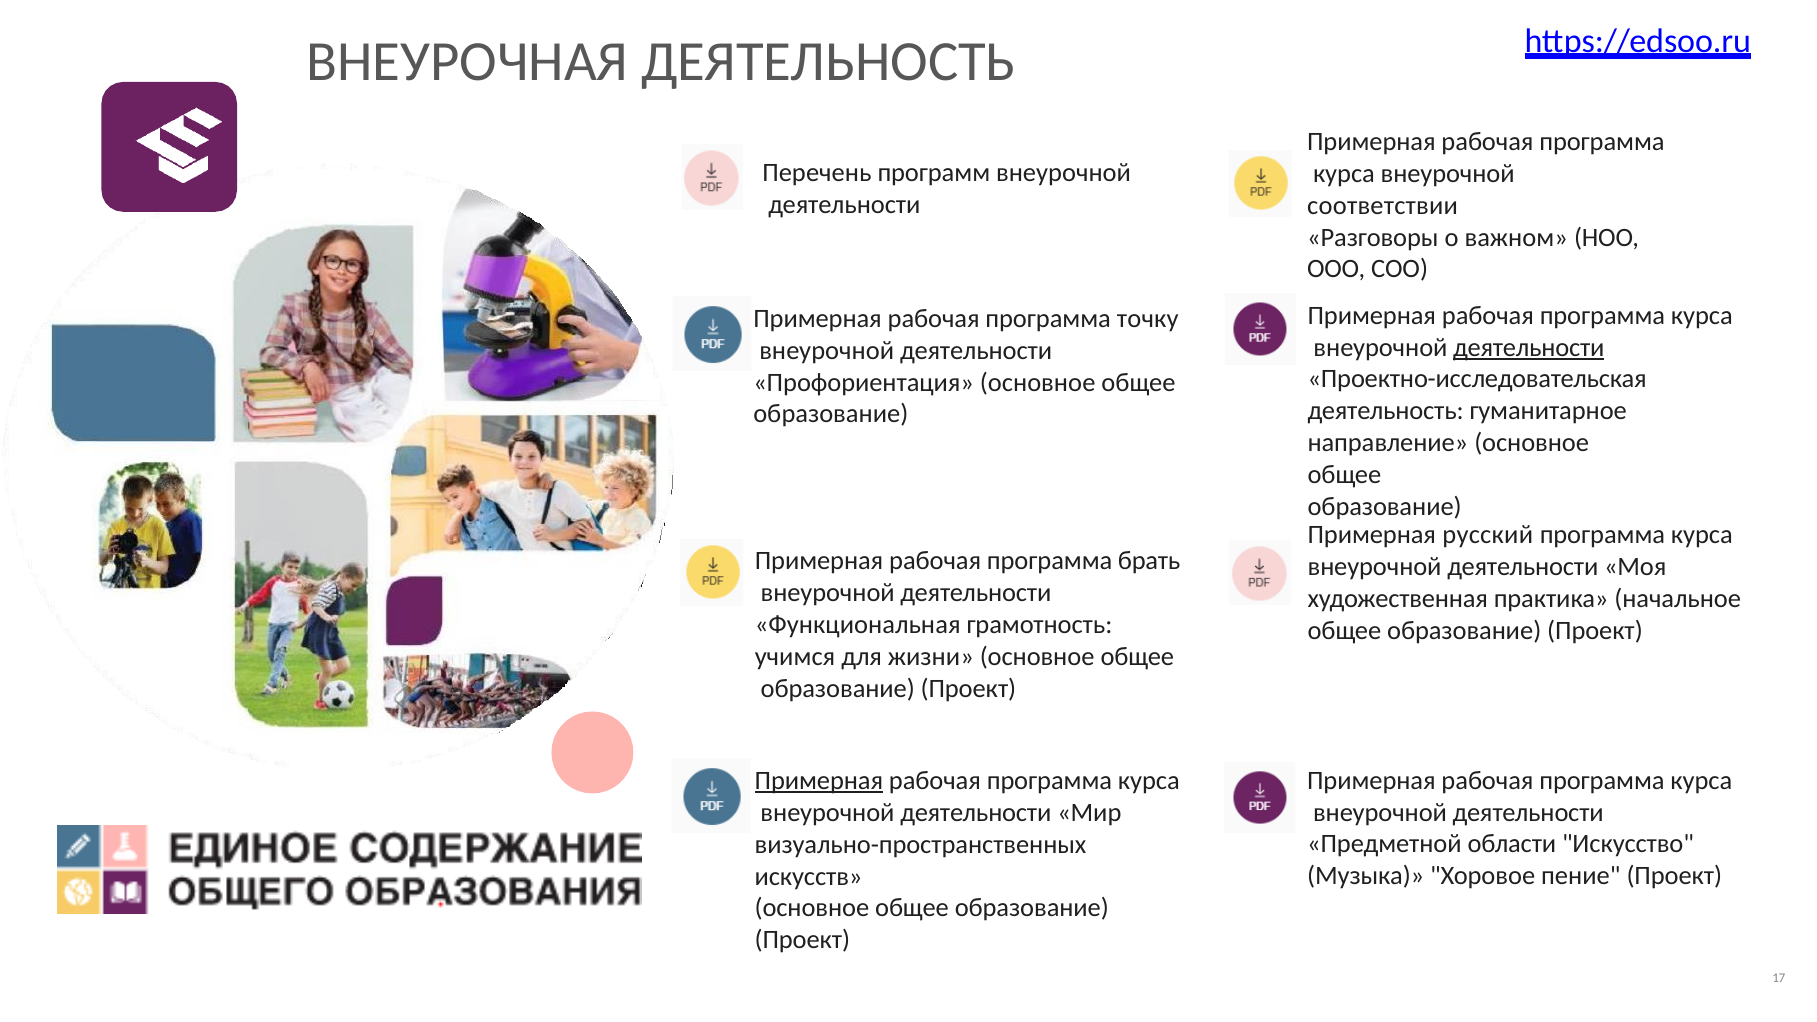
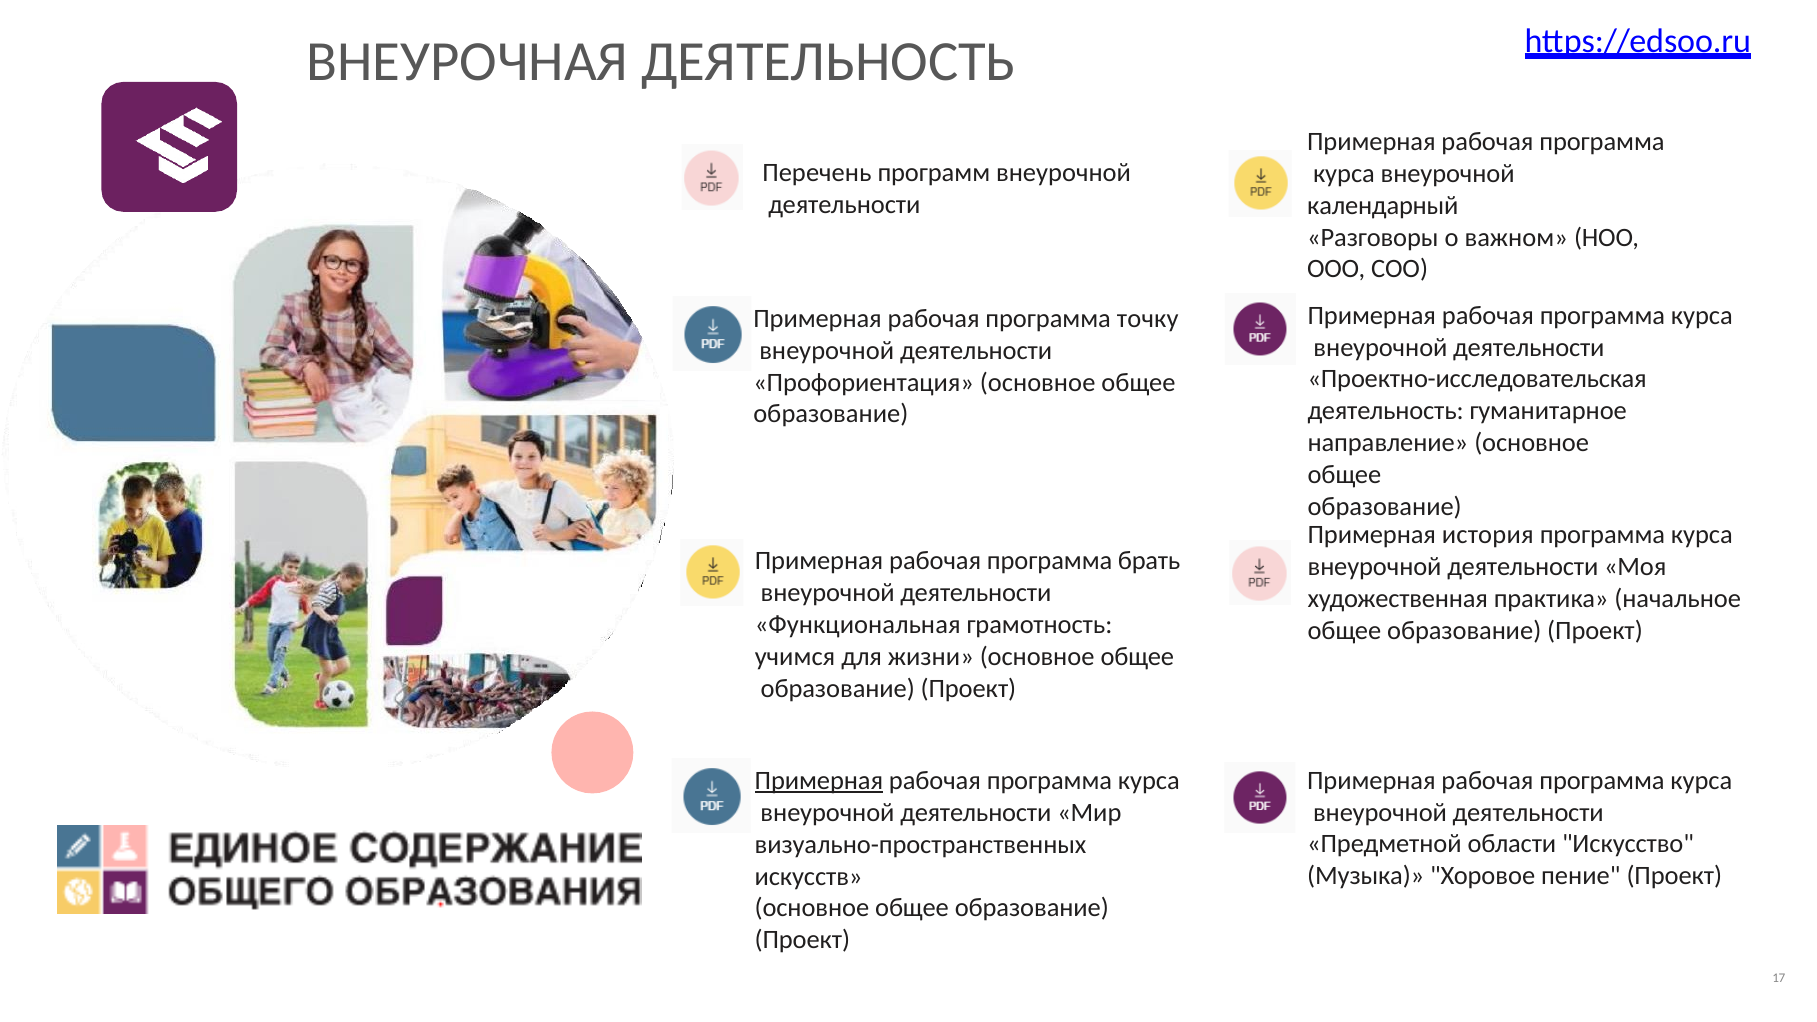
соответствии: соответствии -> календарный
деятельности at (1529, 347) underline: present -> none
русский: русский -> история
